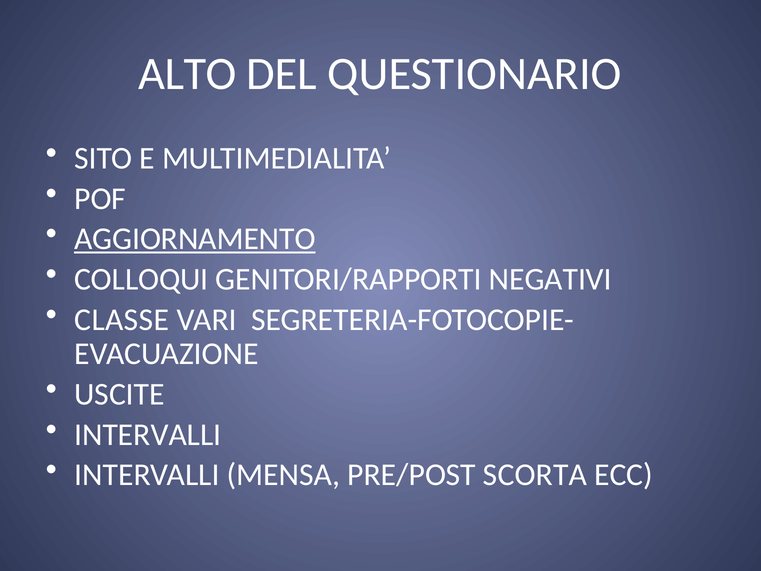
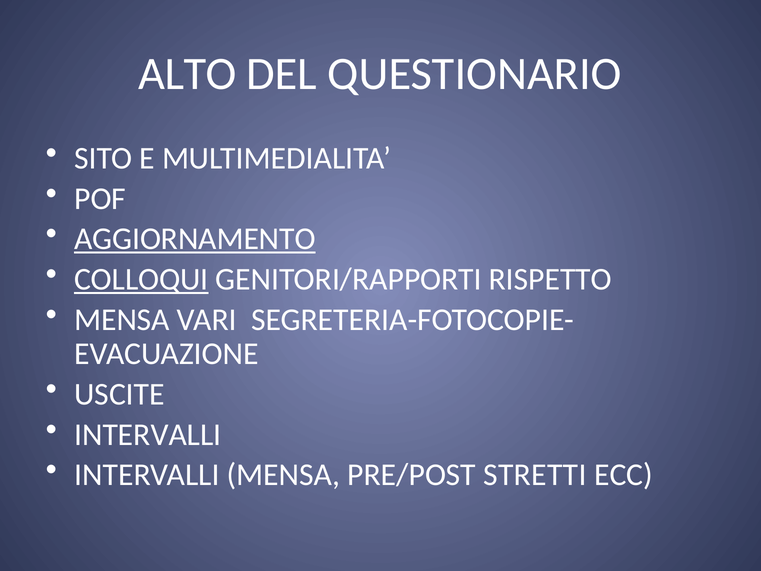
COLLOQUI underline: none -> present
NEGATIVI: NEGATIVI -> RISPETTO
CLASSE at (122, 320): CLASSE -> MENSA
SCORTA: SCORTA -> STRETTI
